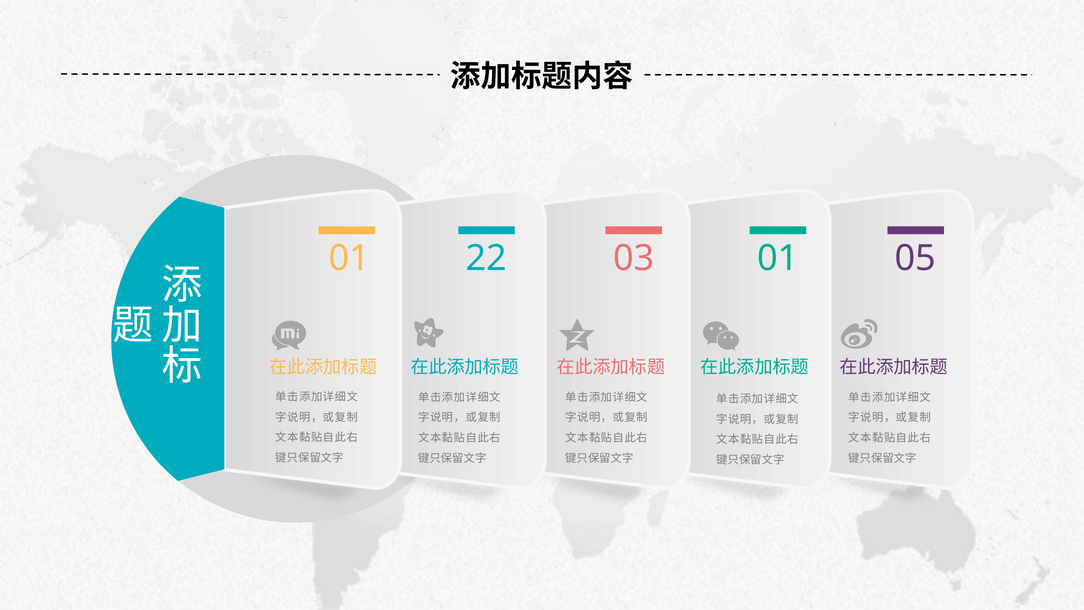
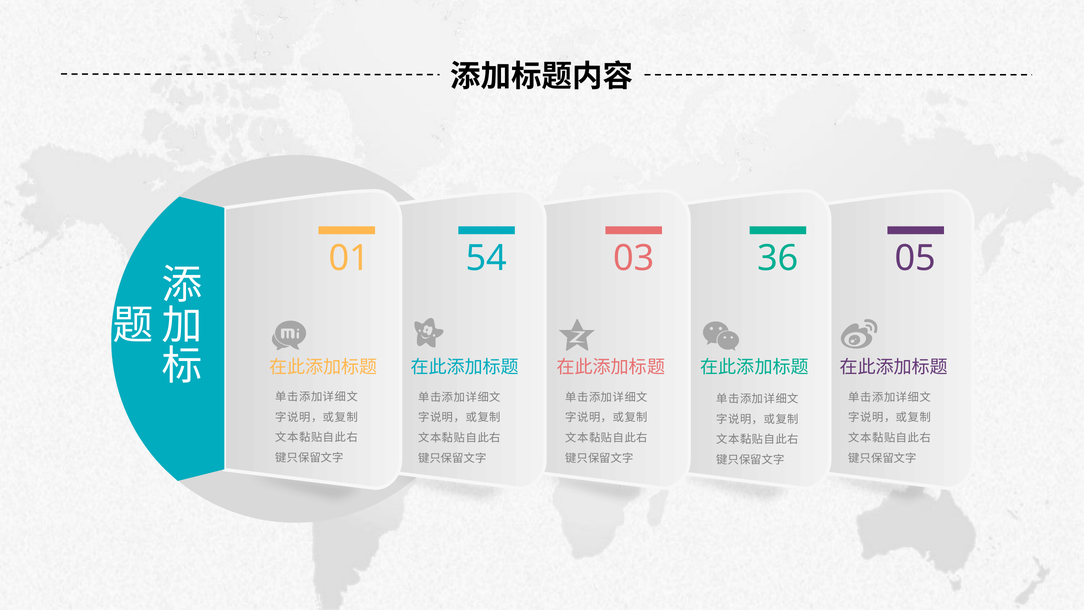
22: 22 -> 54
03 01: 01 -> 36
